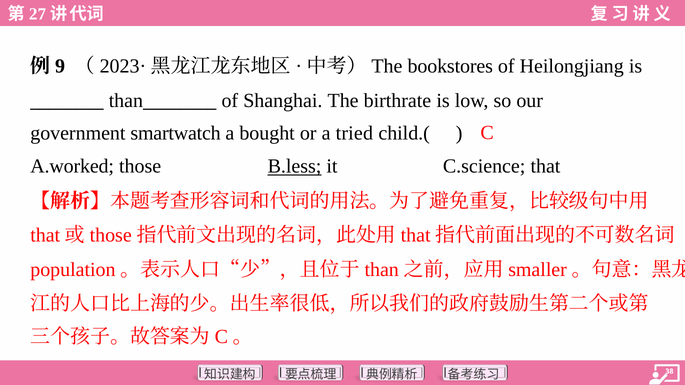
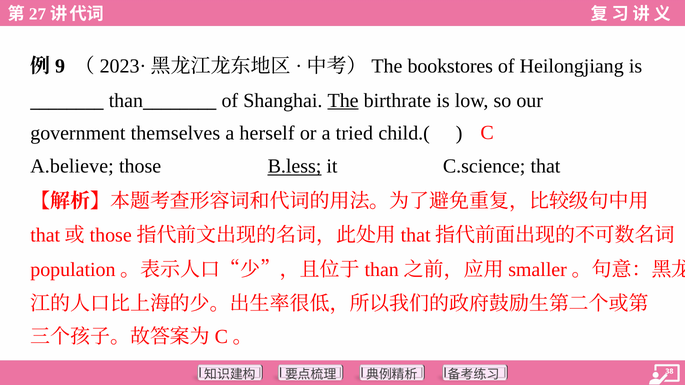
The underline: none -> present
smartwatch: smartwatch -> themselves
bought: bought -> herself
A.worked: A.worked -> A.believe
